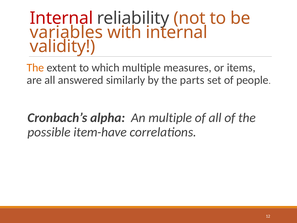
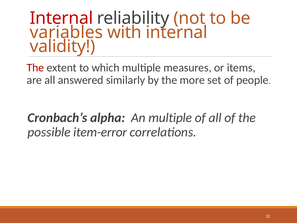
The at (35, 68) colour: orange -> red
parts: parts -> more
item-have: item-have -> item-error
